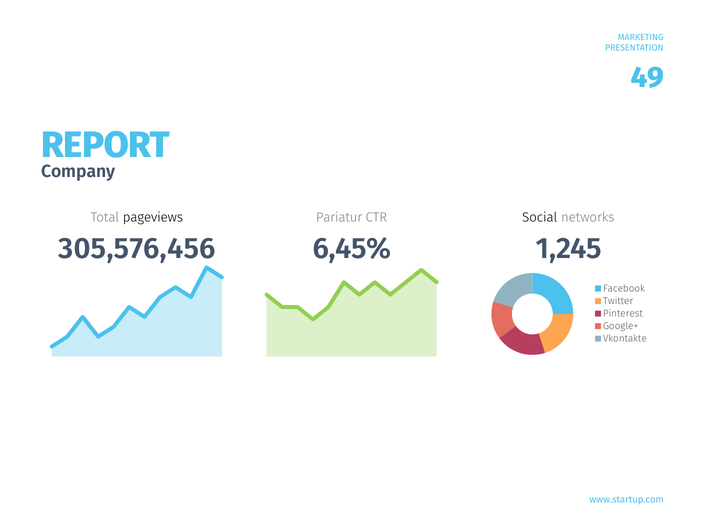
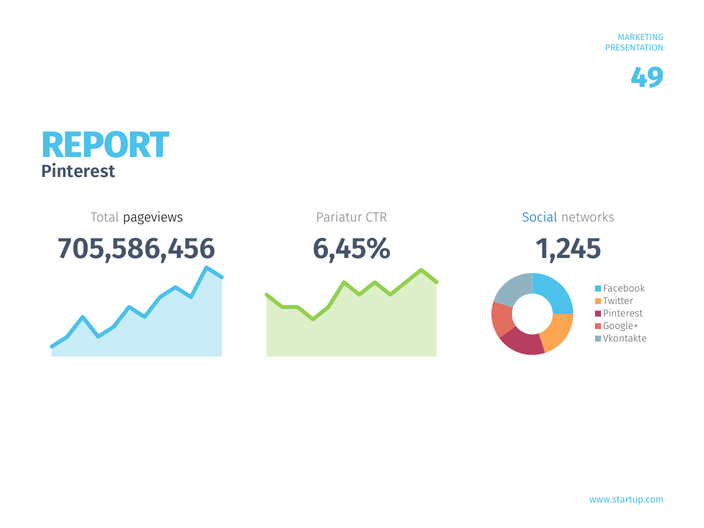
Company at (78, 171): Company -> Pinterest
Social colour: black -> blue
305,576,456: 305,576,456 -> 705,586,456
